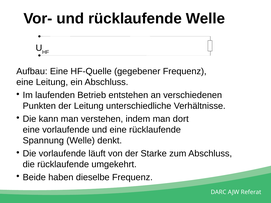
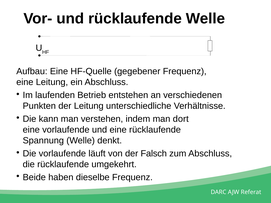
Starke: Starke -> Falsch
